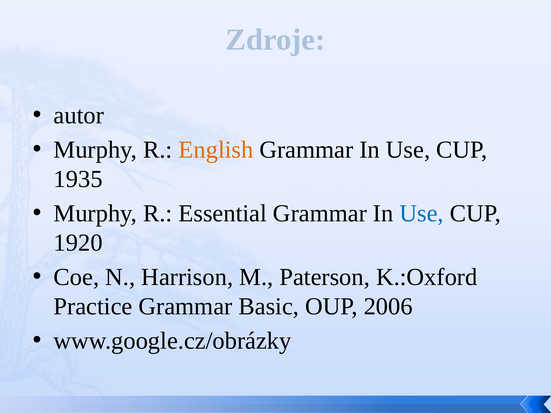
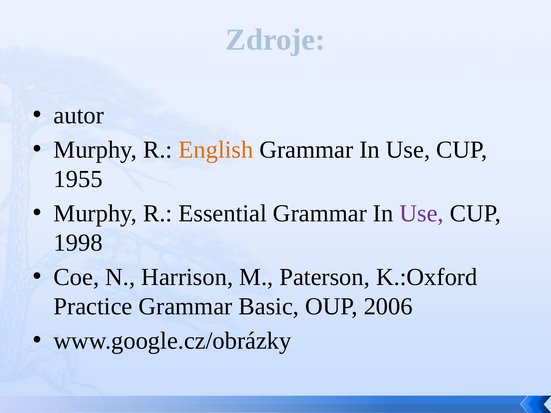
1935: 1935 -> 1955
Use at (422, 214) colour: blue -> purple
1920: 1920 -> 1998
